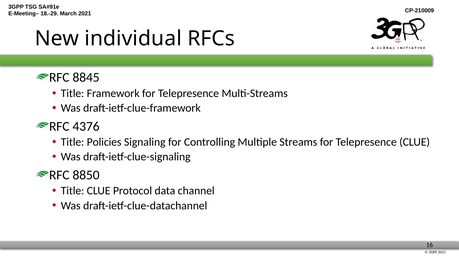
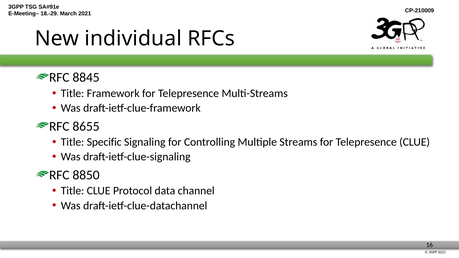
4376: 4376 -> 8655
Policies: Policies -> Specific
